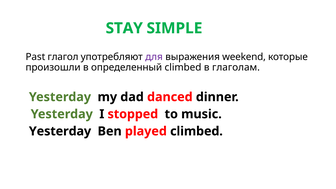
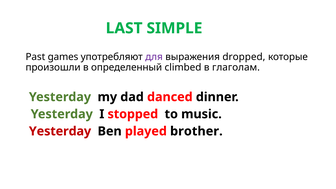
STAY: STAY -> LAST
глагол: глагол -> games
weekend: weekend -> dropped
Yesterday at (60, 131) colour: black -> red
played climbed: climbed -> brother
